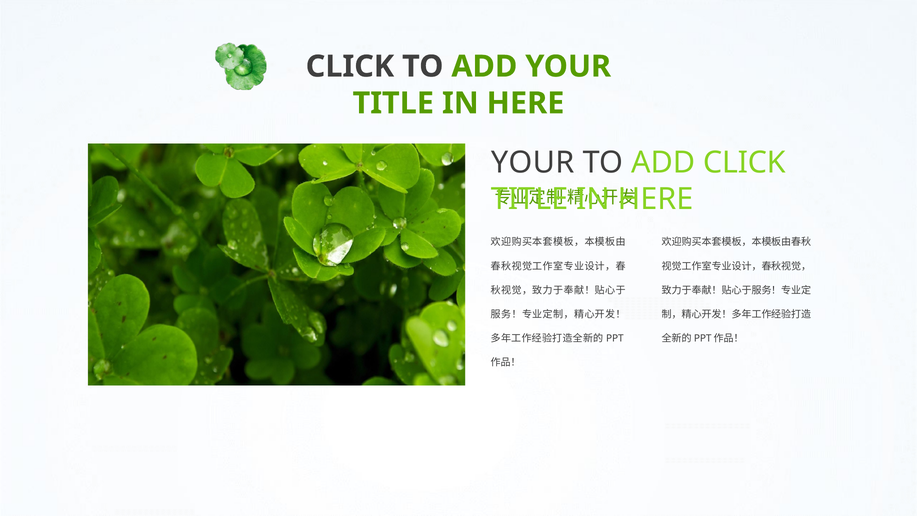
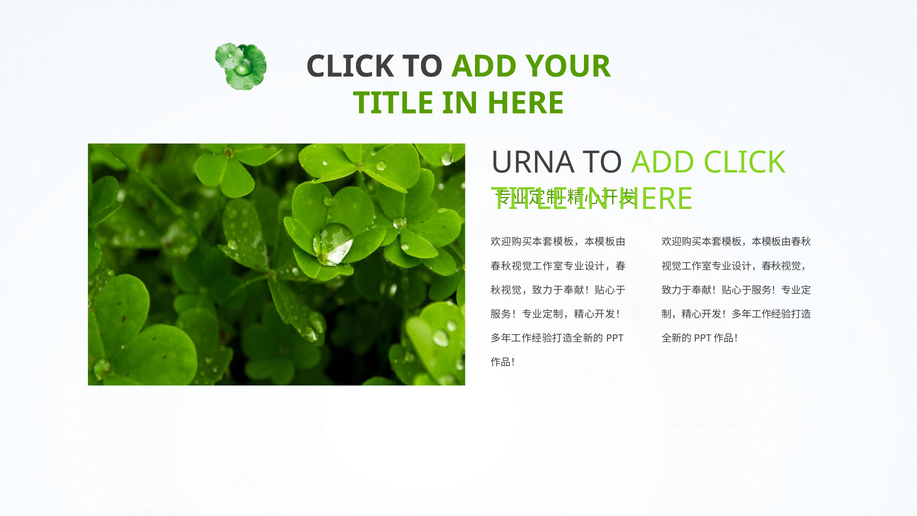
YOUR at (533, 162): YOUR -> URNA
